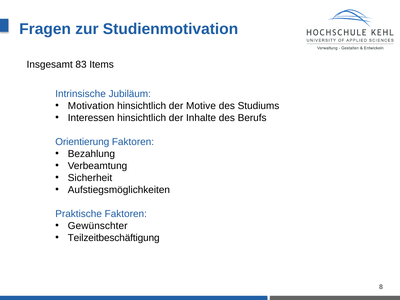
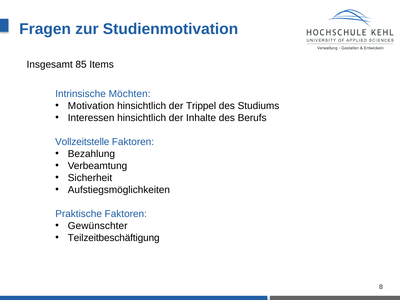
83: 83 -> 85
Jubiläum: Jubiläum -> Möchten
Motive: Motive -> Trippel
Orientierung: Orientierung -> Vollzeitstelle
